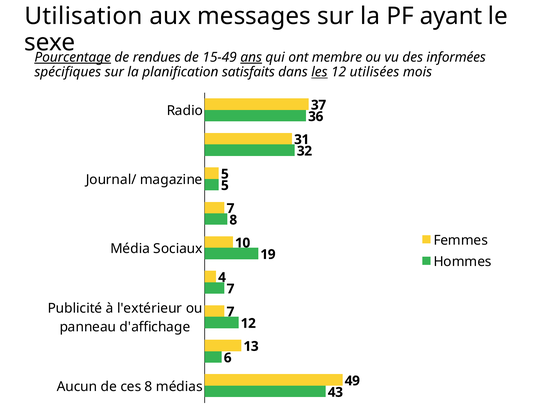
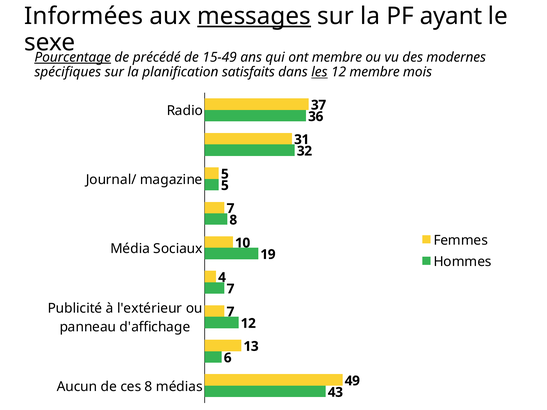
Utilisation: Utilisation -> Informées
messages underline: none -> present
rendues: rendues -> précédé
ans underline: present -> none
informées: informées -> modernes
12 utilisées: utilisées -> membre
